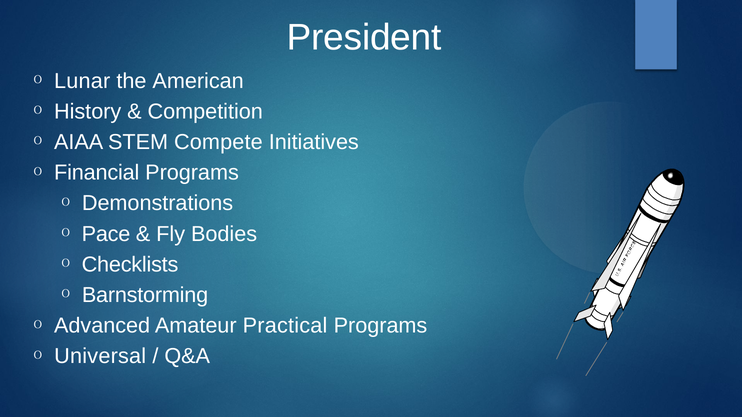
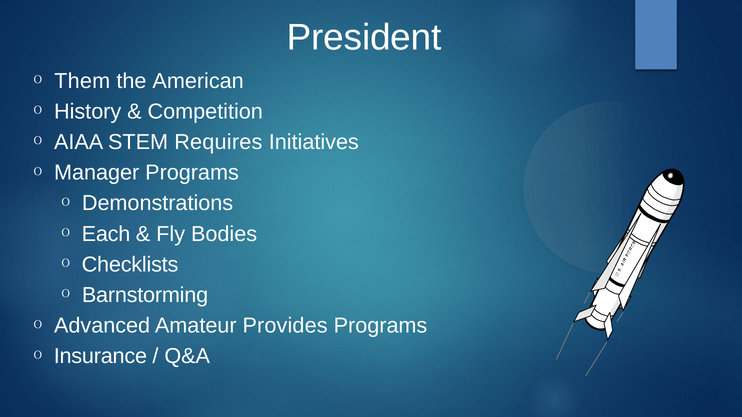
Lunar: Lunar -> Them
Compete: Compete -> Requires
Financial: Financial -> Manager
Pace: Pace -> Each
Practical: Practical -> Provides
Universal: Universal -> Insurance
